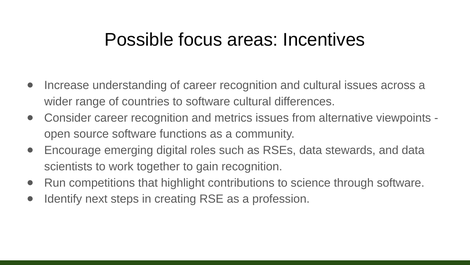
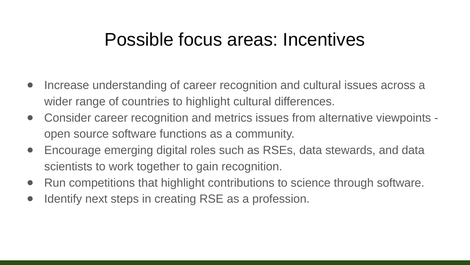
to software: software -> highlight
